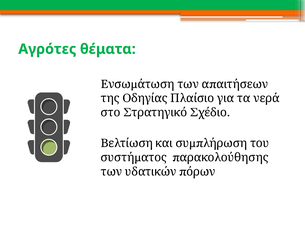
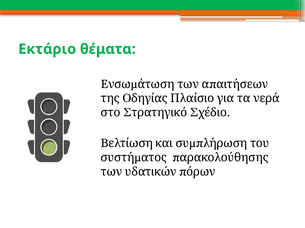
Αγρότες: Αγρότες -> Εκτάριο
